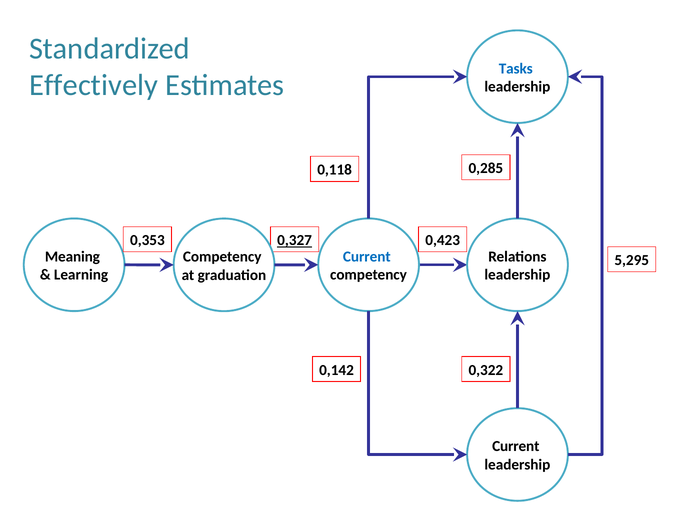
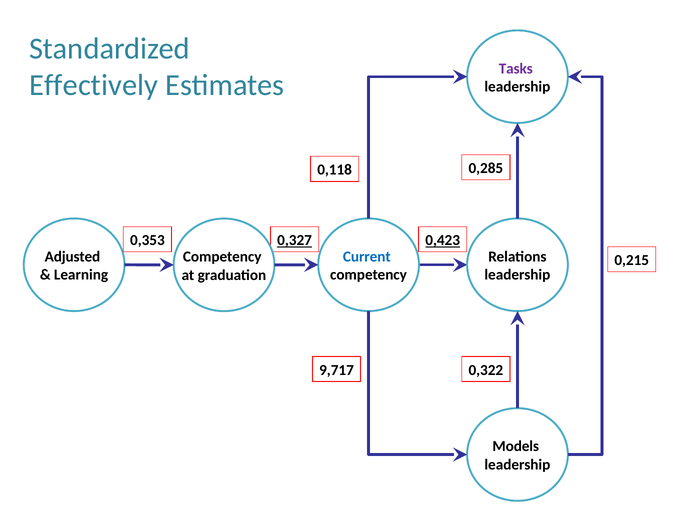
Tasks colour: blue -> purple
0,423 underline: none -> present
Meaning: Meaning -> Adjusted
5,295: 5,295 -> 0,215
0,142: 0,142 -> 9,717
Current at (516, 446): Current -> Models
